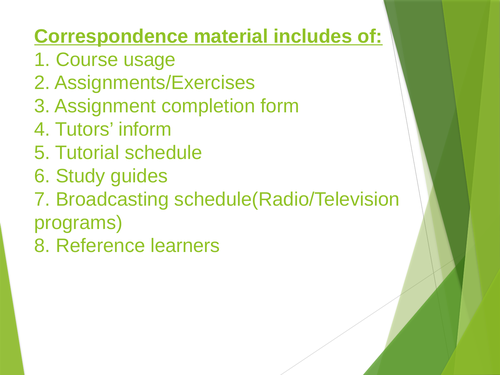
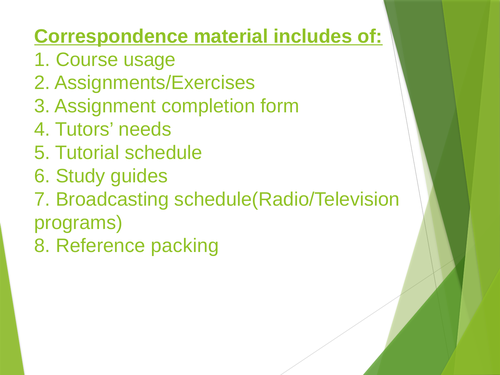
inform: inform -> needs
learners: learners -> packing
